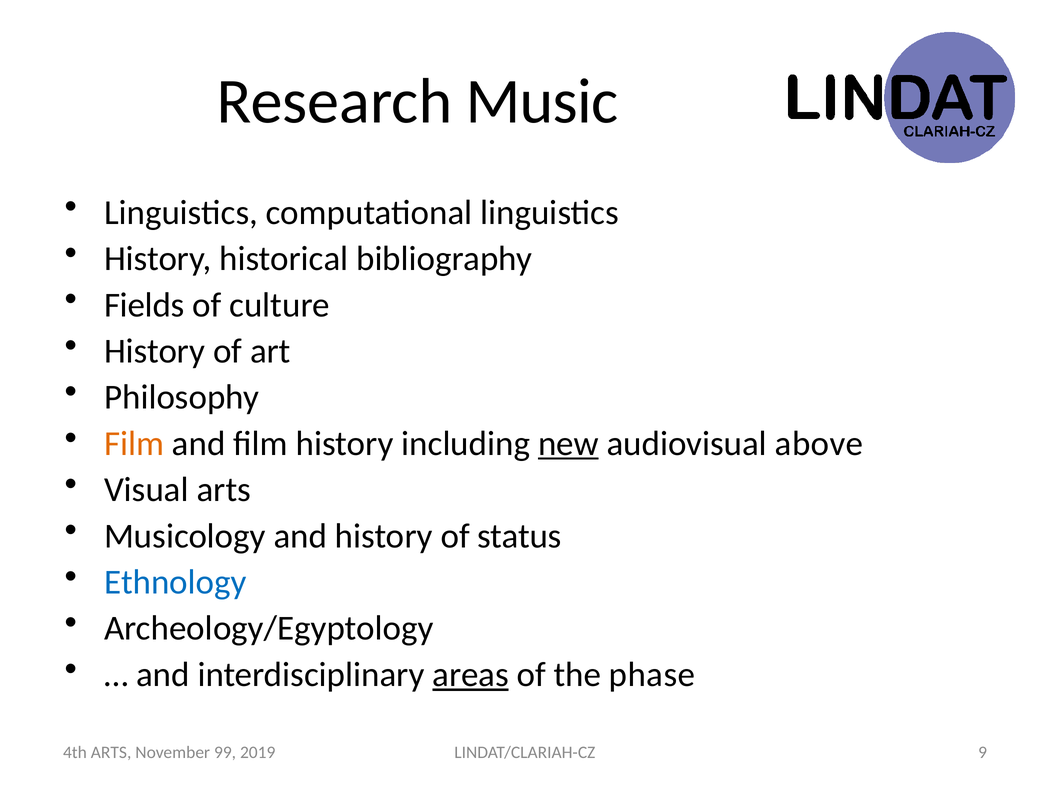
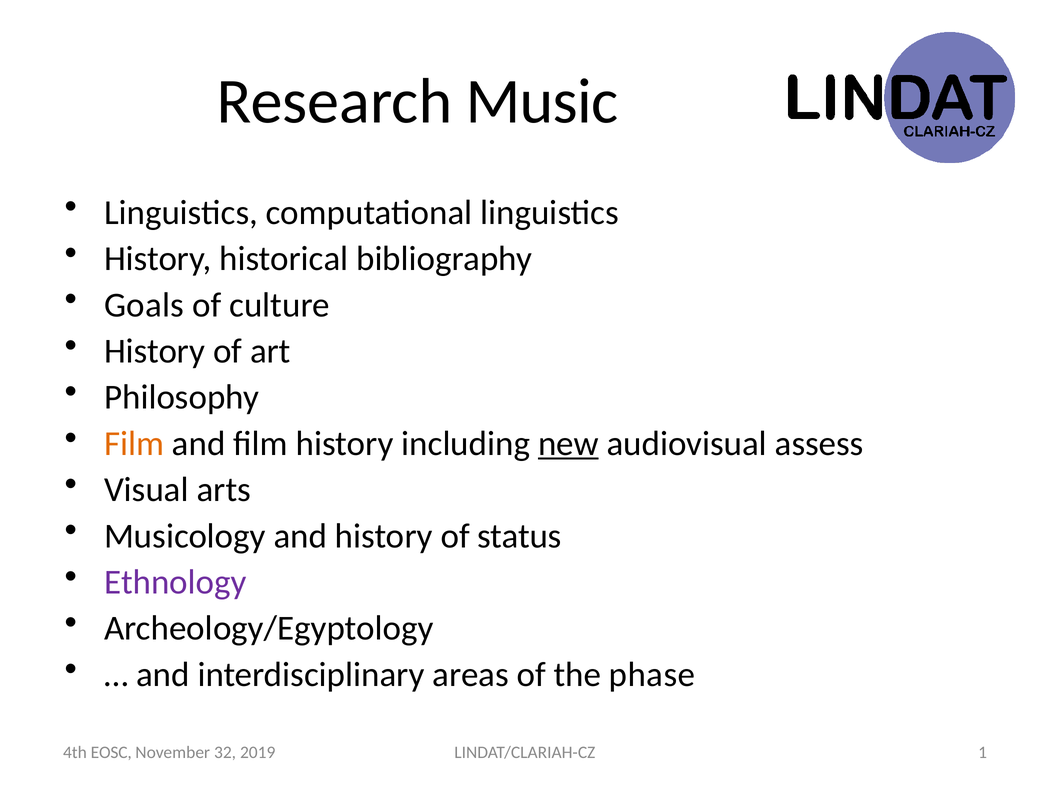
Fields: Fields -> Goals
above: above -> assess
Ethnology colour: blue -> purple
areas underline: present -> none
9: 9 -> 1
4th ARTS: ARTS -> EOSC
99: 99 -> 32
